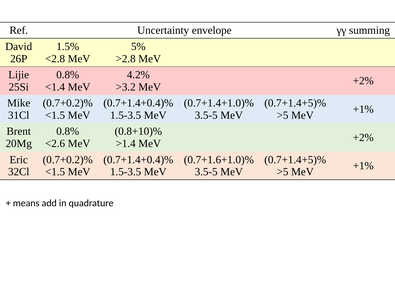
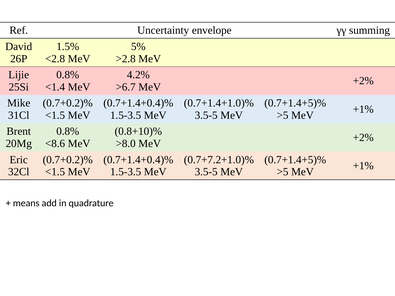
>3.2: >3.2 -> >6.7
<2.6: <2.6 -> <8.6
>1.4: >1.4 -> >8.0
0.7+1.6+1.0)%: 0.7+1.6+1.0)% -> 0.7+7.2+1.0)%
